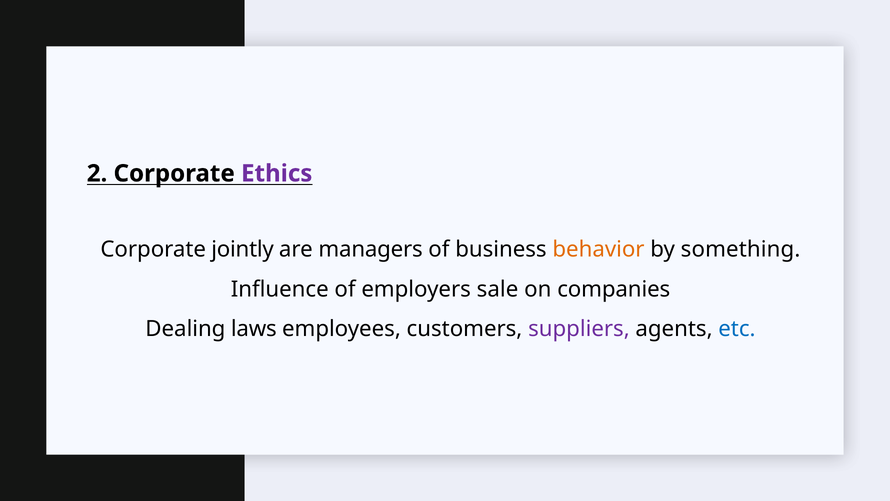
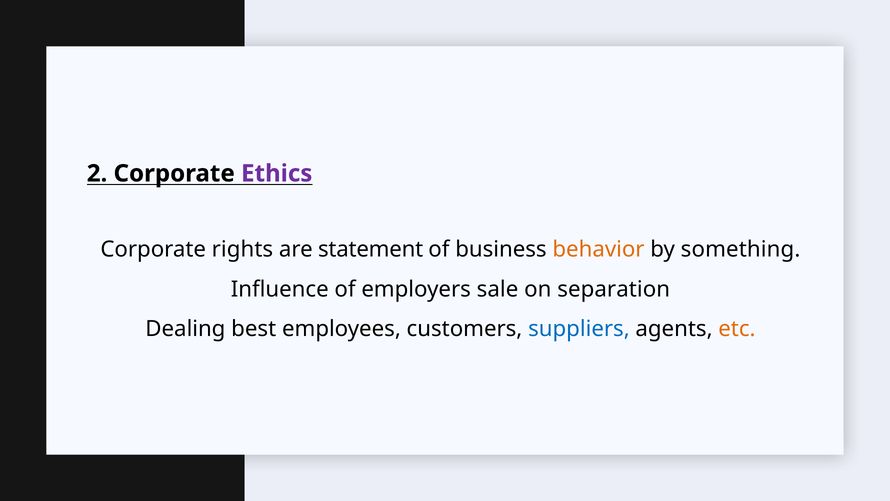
jointly: jointly -> rights
managers: managers -> statement
companies: companies -> separation
laws: laws -> best
suppliers colour: purple -> blue
etc colour: blue -> orange
